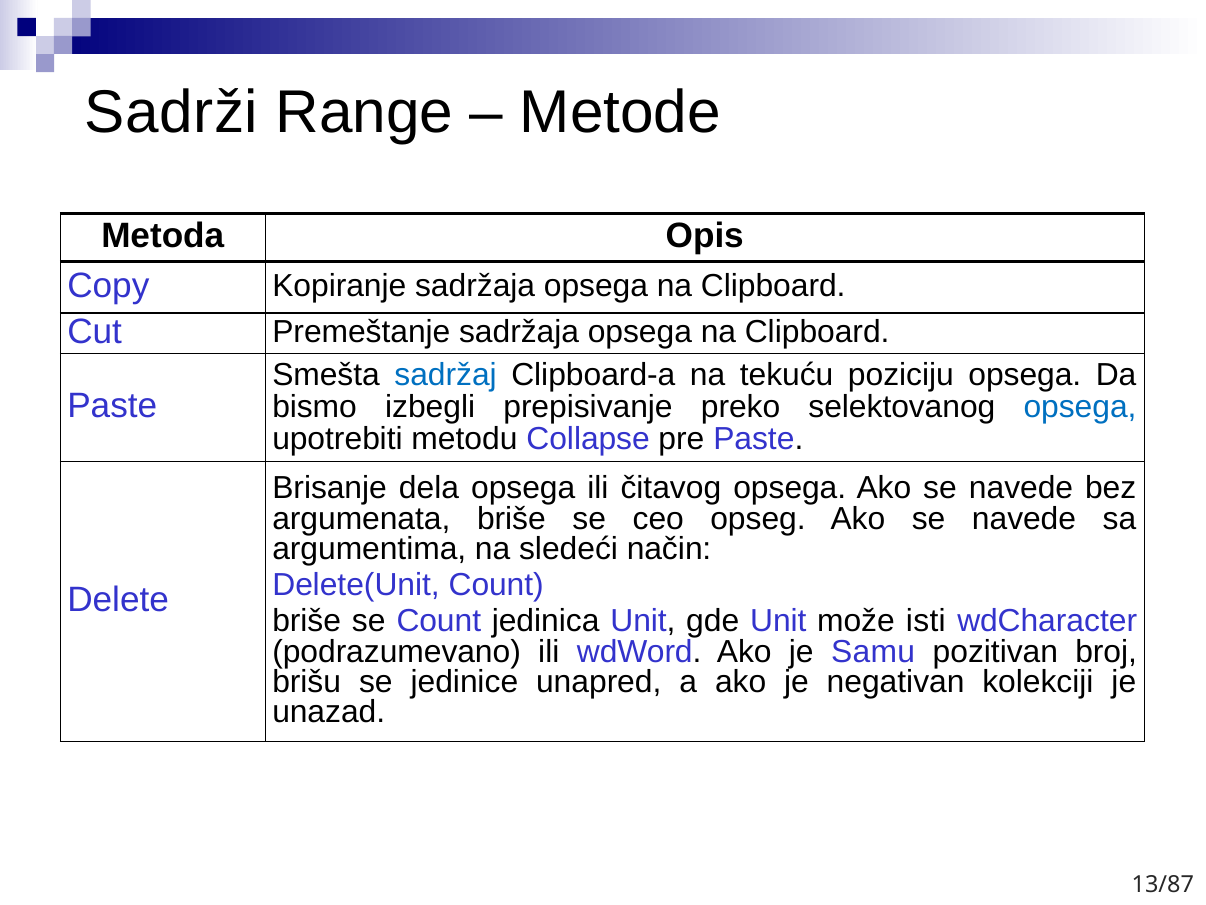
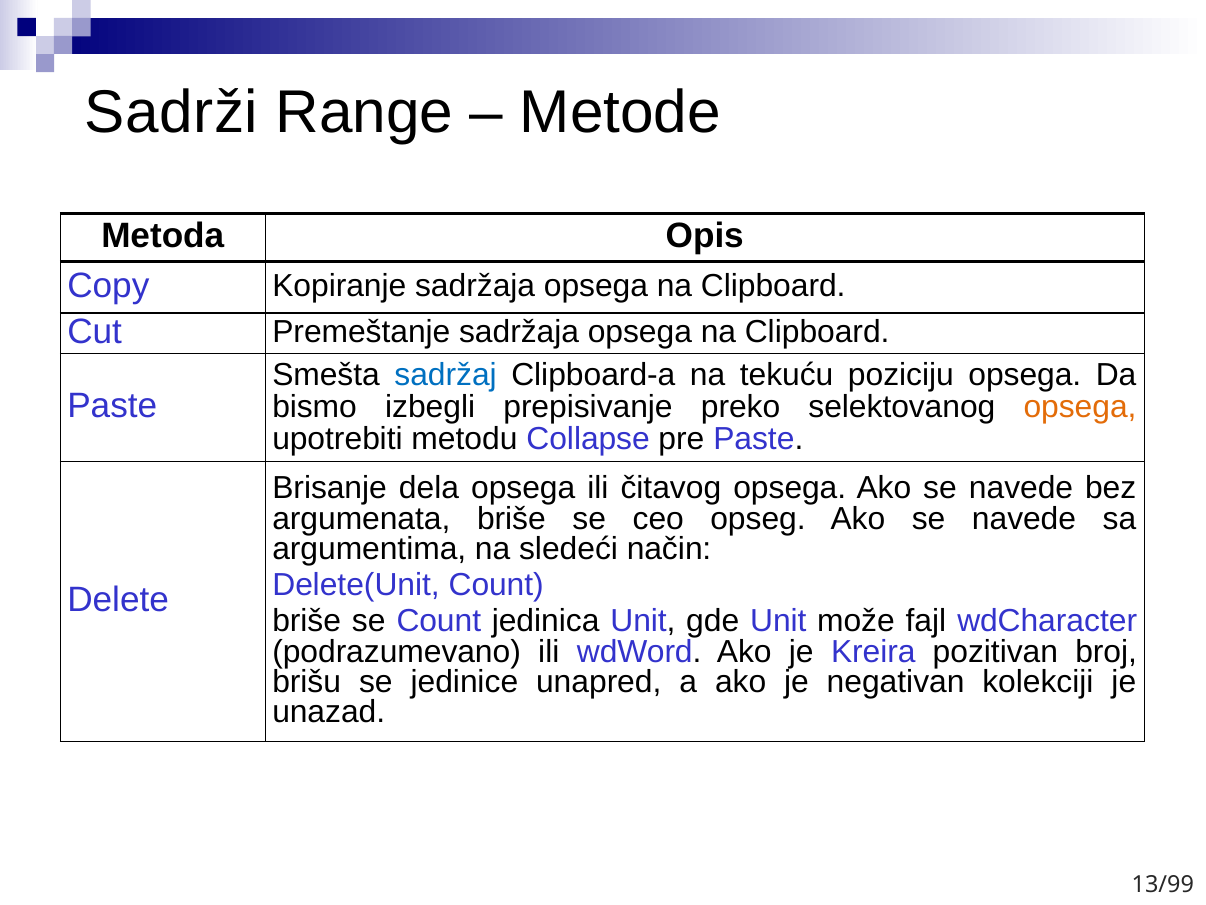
opsega at (1080, 406) colour: blue -> orange
isti: isti -> fajl
Samu: Samu -> Kreira
13/87: 13/87 -> 13/99
